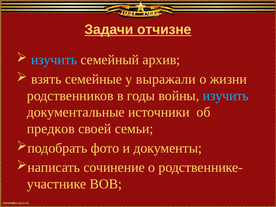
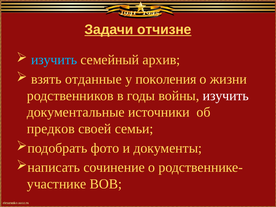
семейные: семейные -> отданные
выражали: выражали -> поколения
изучить at (226, 96) colour: light blue -> white
